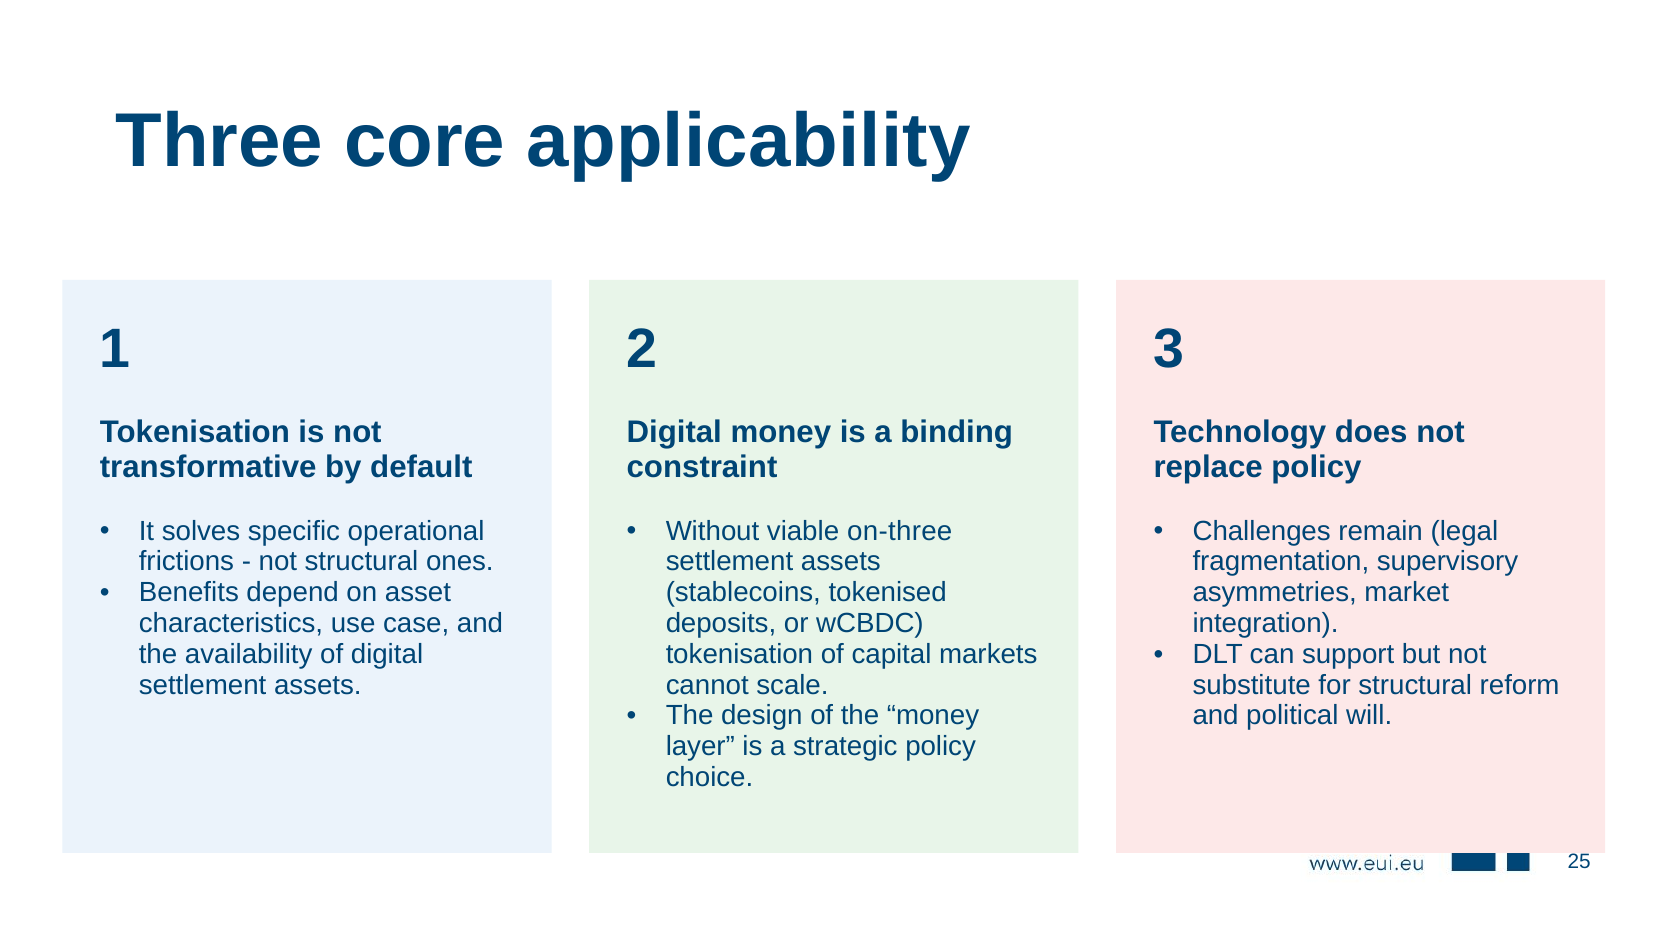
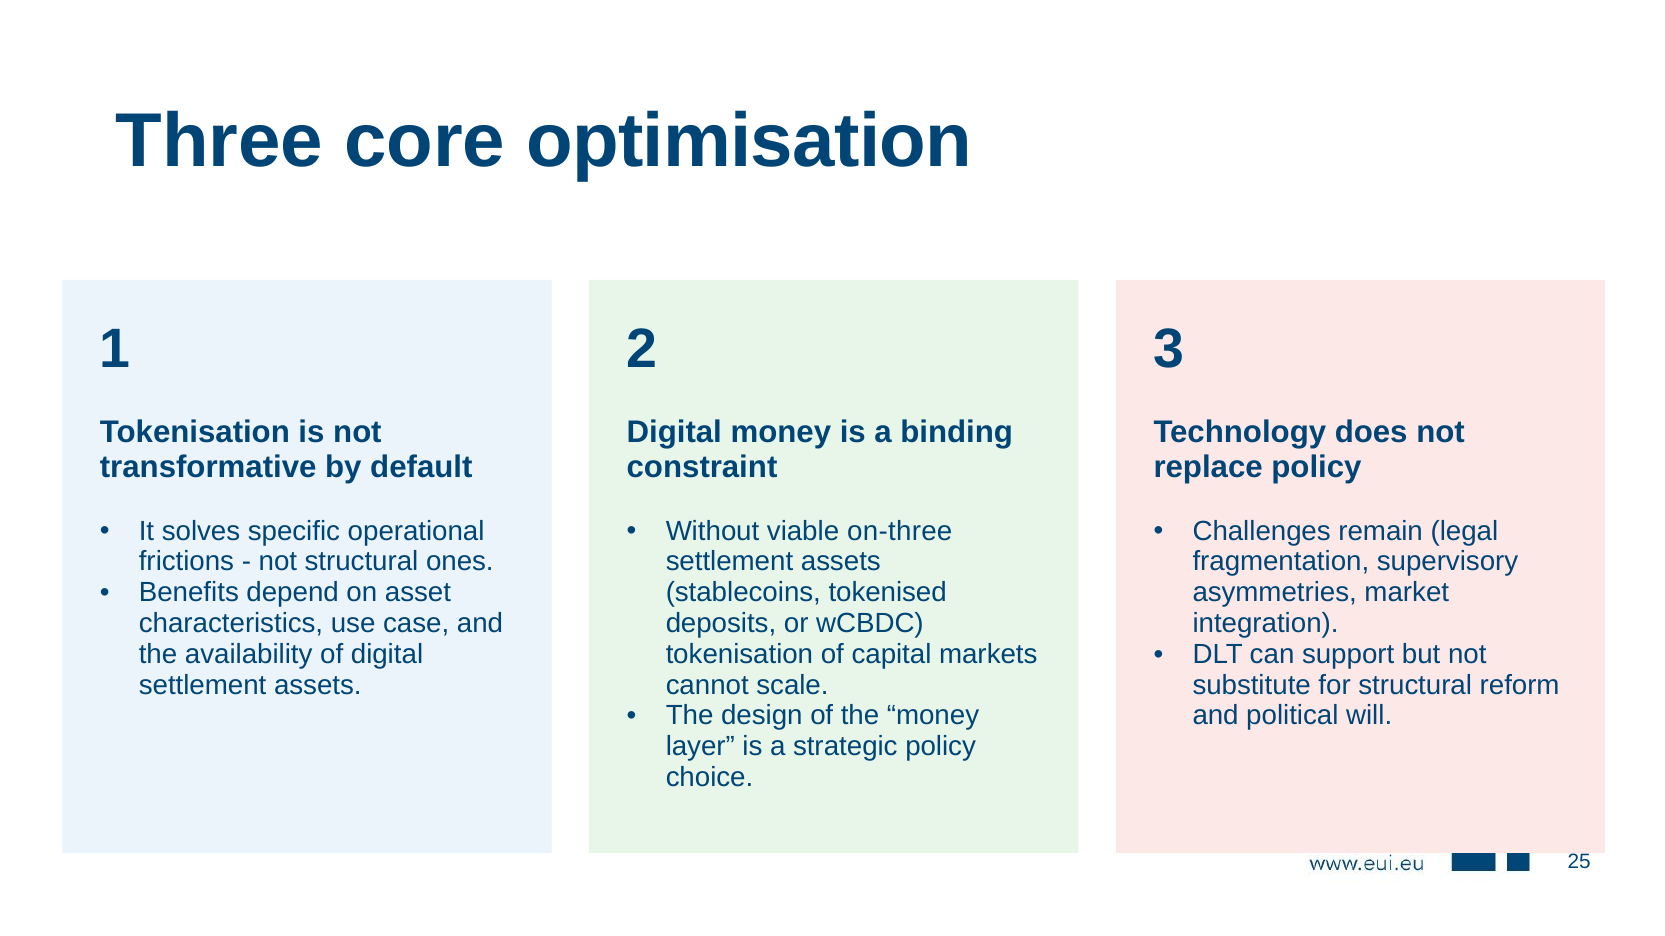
applicability: applicability -> optimisation
